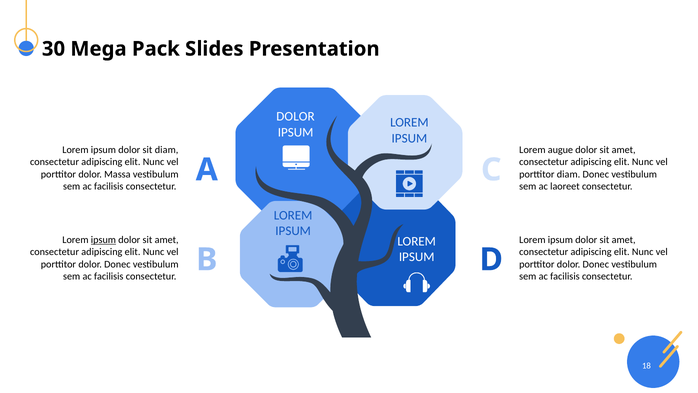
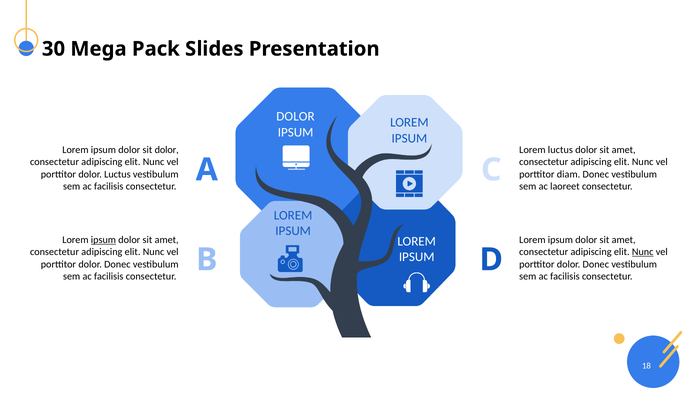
sit diam: diam -> dolor
Lorem augue: augue -> luctus
dolor Massa: Massa -> Luctus
Nunc at (643, 252) underline: none -> present
